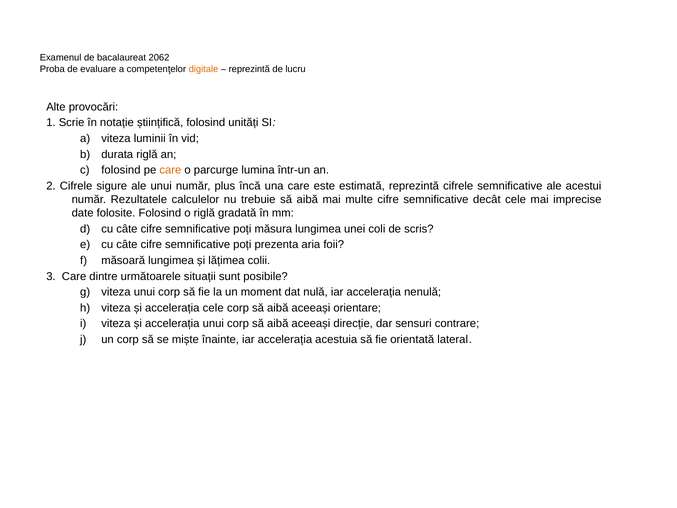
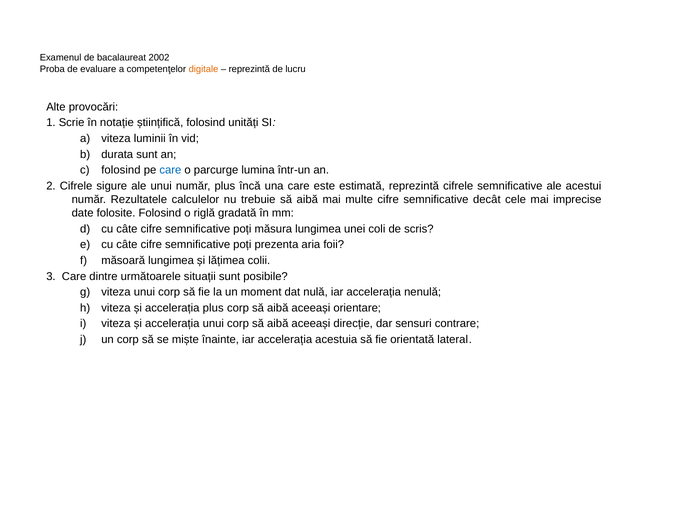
2062: 2062 -> 2002
durata riglă: riglă -> sunt
care at (170, 170) colour: orange -> blue
accelerația cele: cele -> plus
